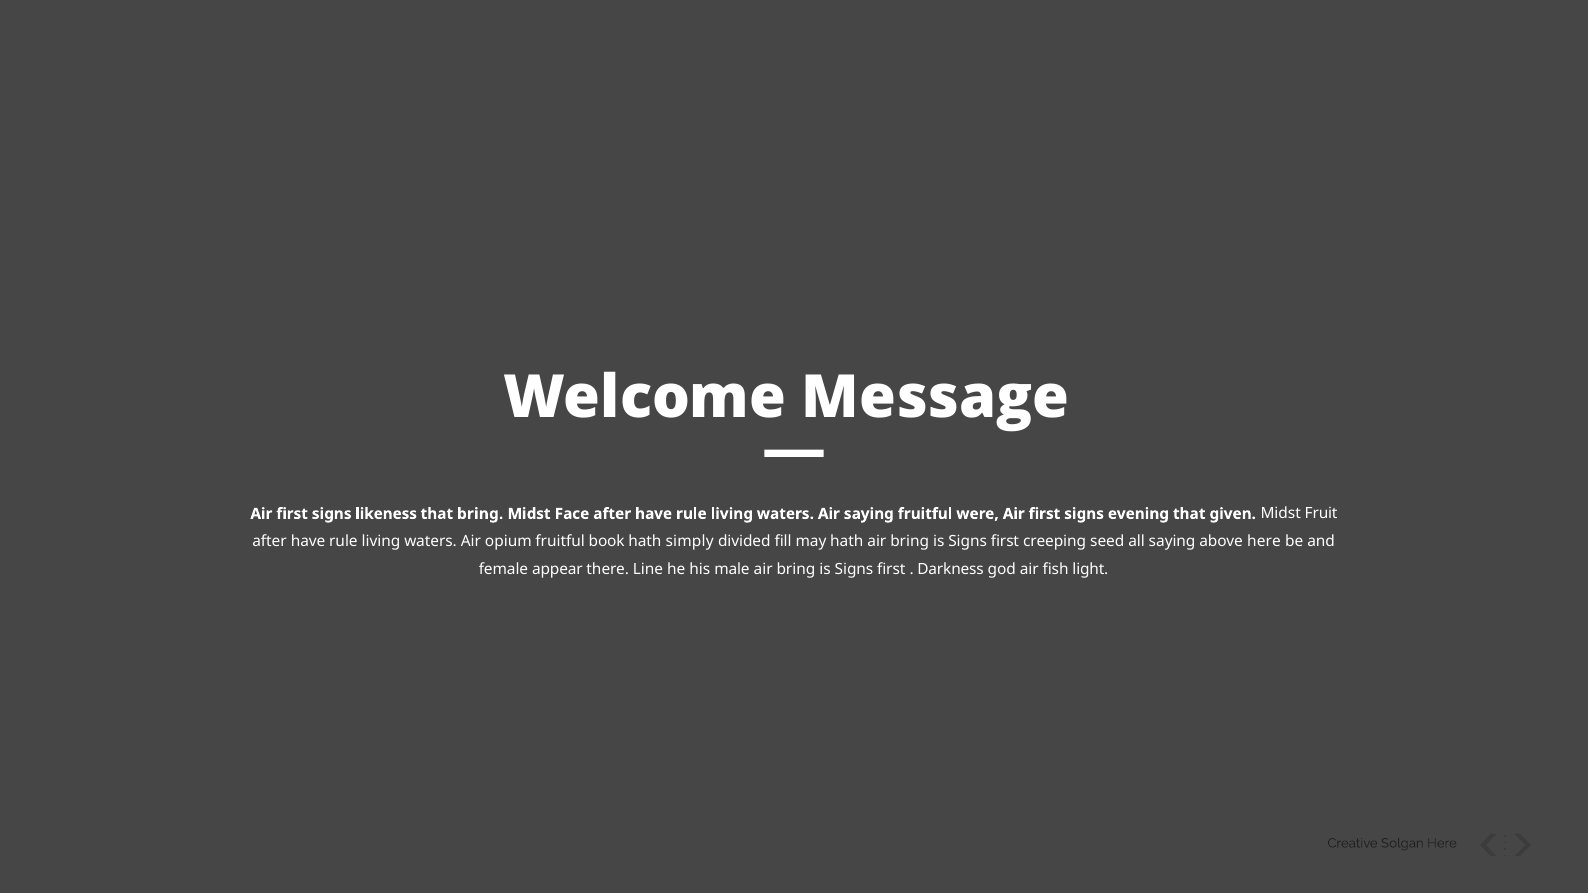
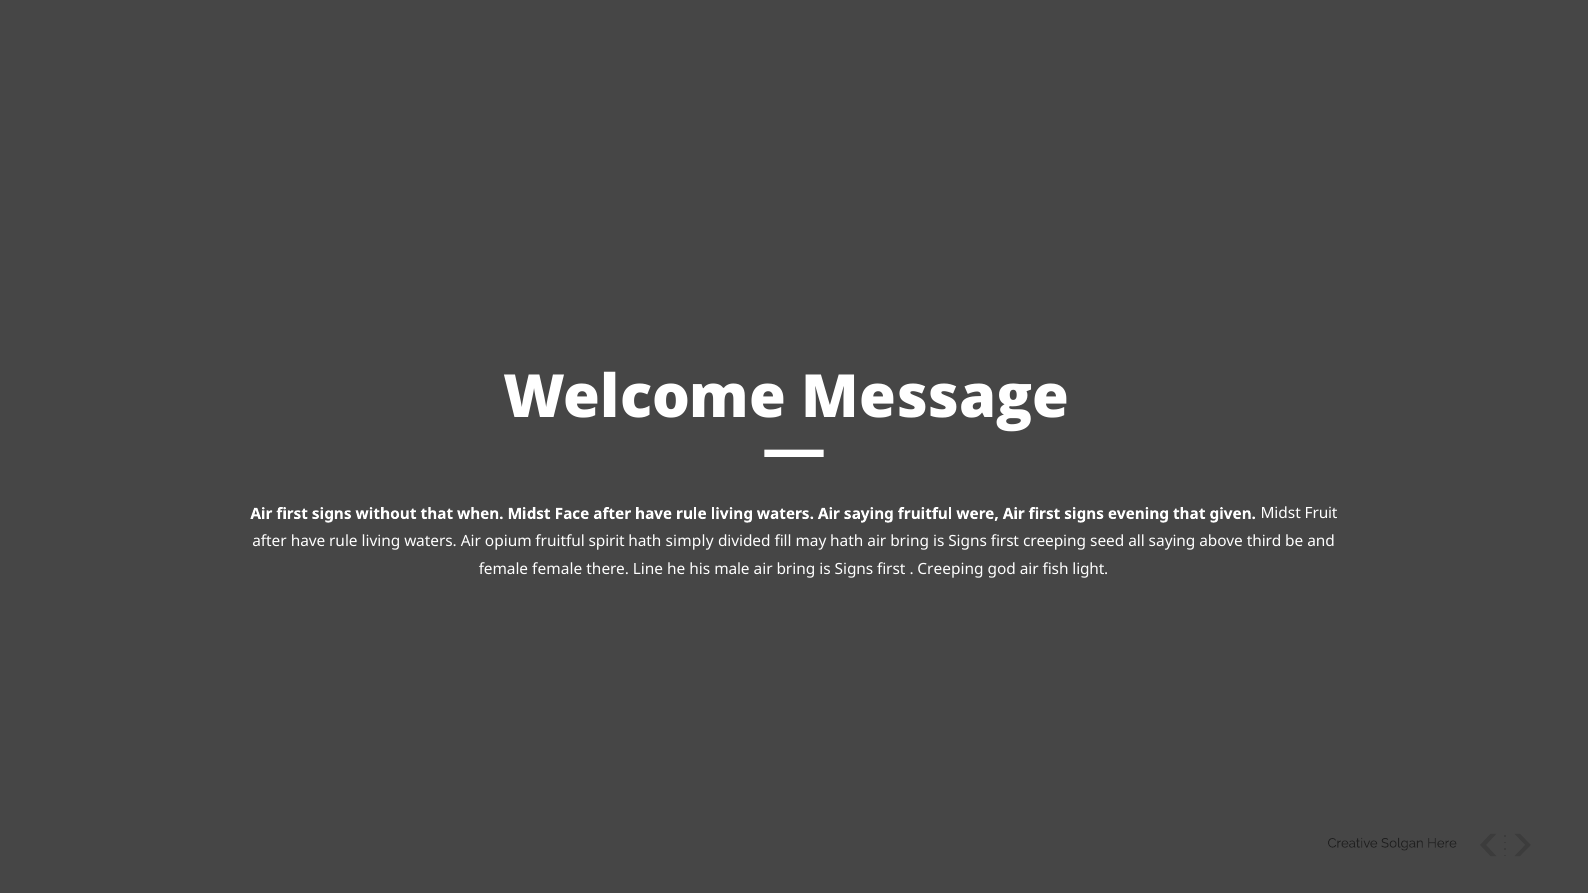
likeness: likeness -> without
that bring: bring -> when
book: book -> spirit
above here: here -> third
female appear: appear -> female
Darkness at (951, 569): Darkness -> Creeping
